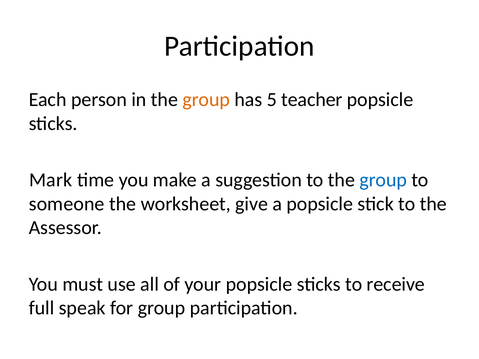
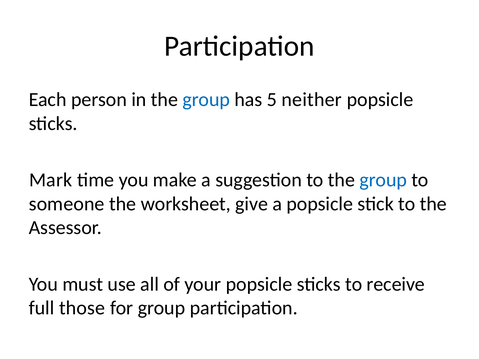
group at (206, 100) colour: orange -> blue
teacher: teacher -> neither
speak: speak -> those
